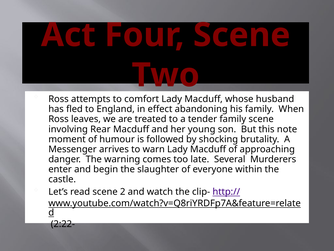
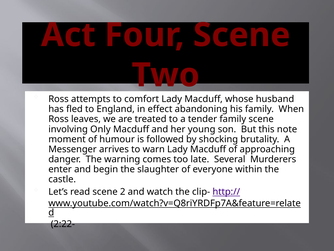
Rear: Rear -> Only
